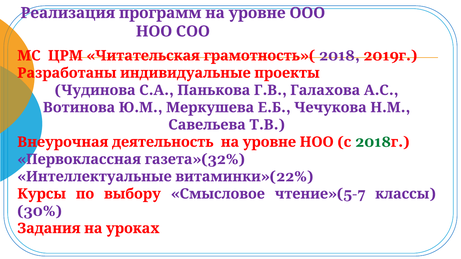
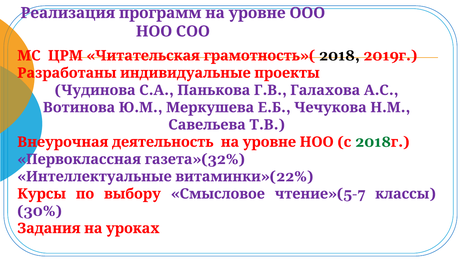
2018 at (339, 56) colour: purple -> black
